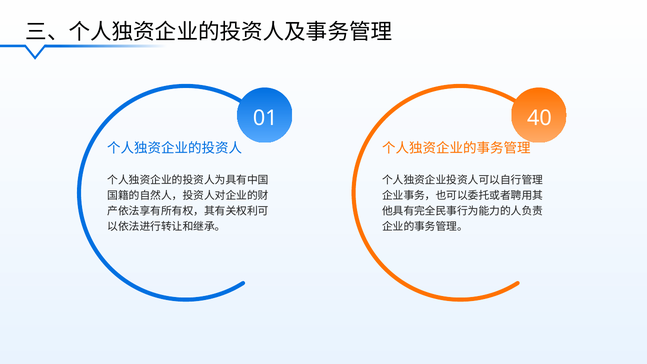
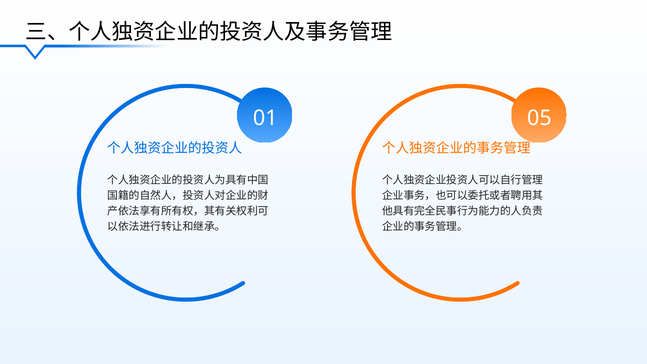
40: 40 -> 05
